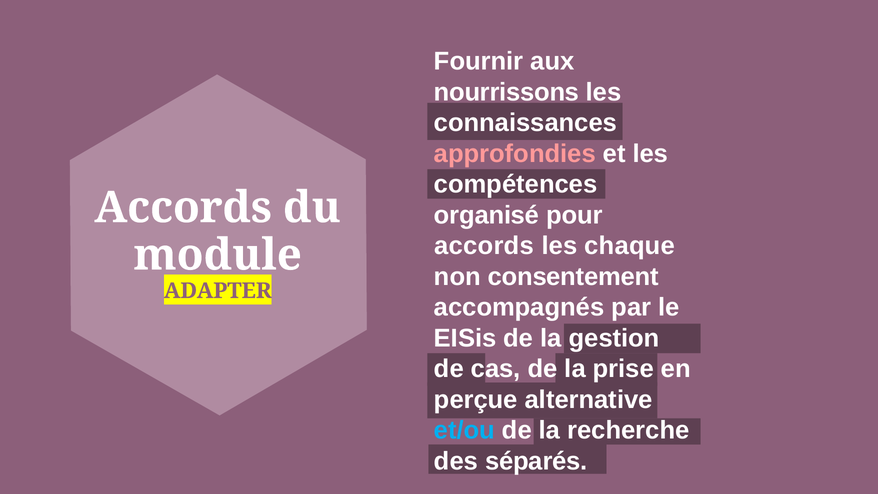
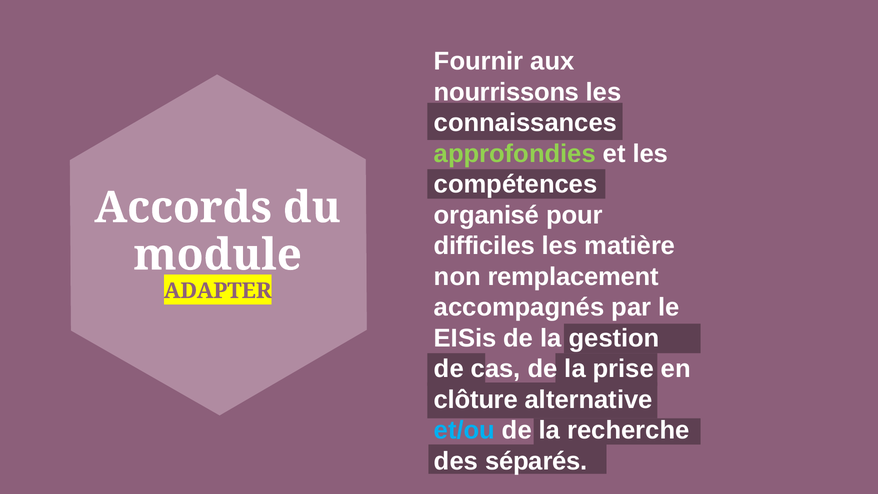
approfondies colour: pink -> light green
accords at (484, 246): accords -> difficiles
chaque: chaque -> matière
consentement: consentement -> remplacement
perçue: perçue -> clôture
